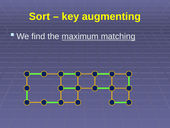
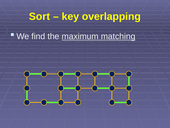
augmenting: augmenting -> overlapping
